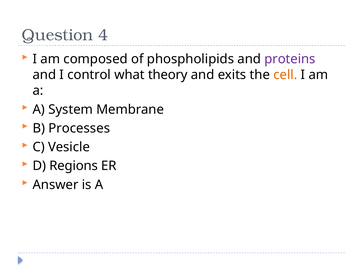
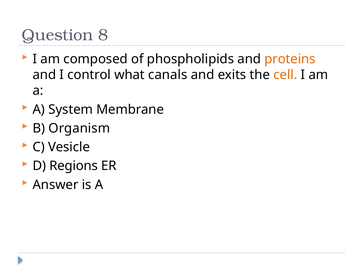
4: 4 -> 8
proteins colour: purple -> orange
theory: theory -> canals
Processes: Processes -> Organism
